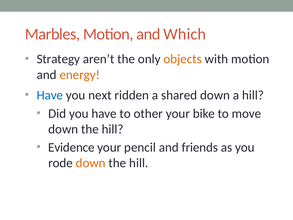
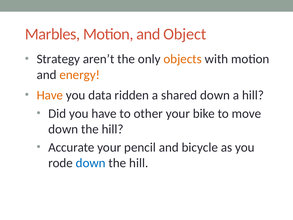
Which: Which -> Object
Have at (50, 95) colour: blue -> orange
next: next -> data
Evidence: Evidence -> Accurate
friends: friends -> bicycle
down at (91, 163) colour: orange -> blue
